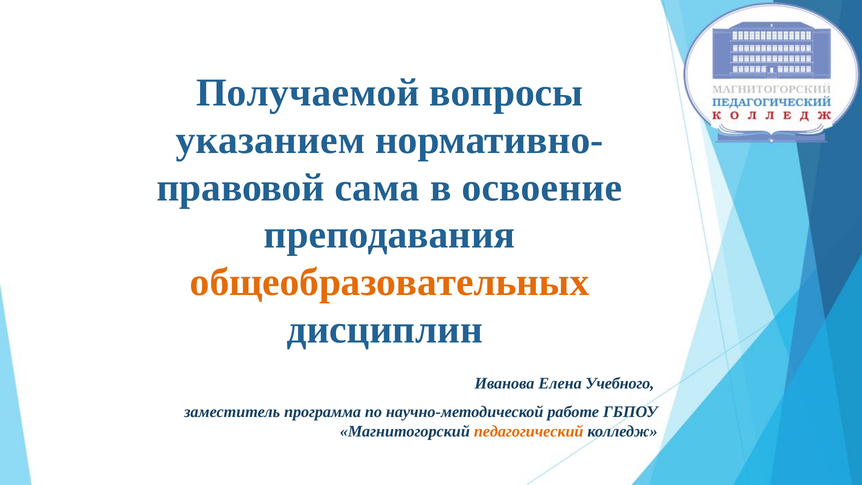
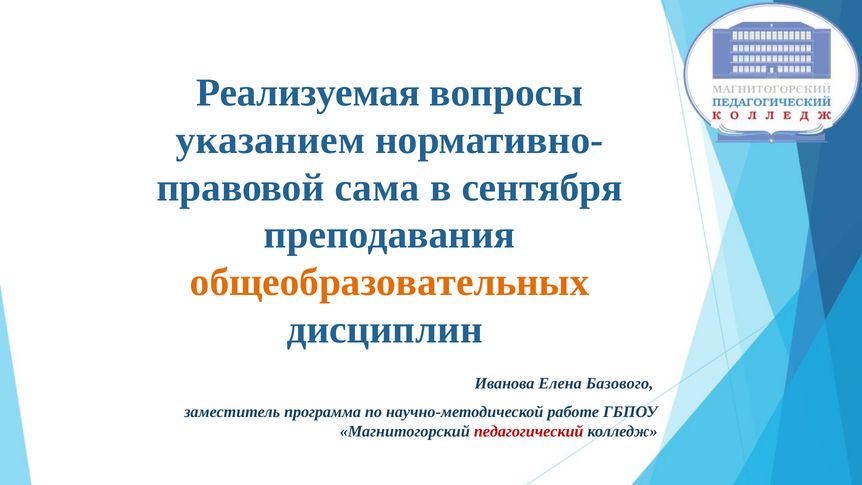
Получаемой: Получаемой -> Реализуемая
освоение: освоение -> сентября
Учебного: Учебного -> Базового
педагогический colour: orange -> red
